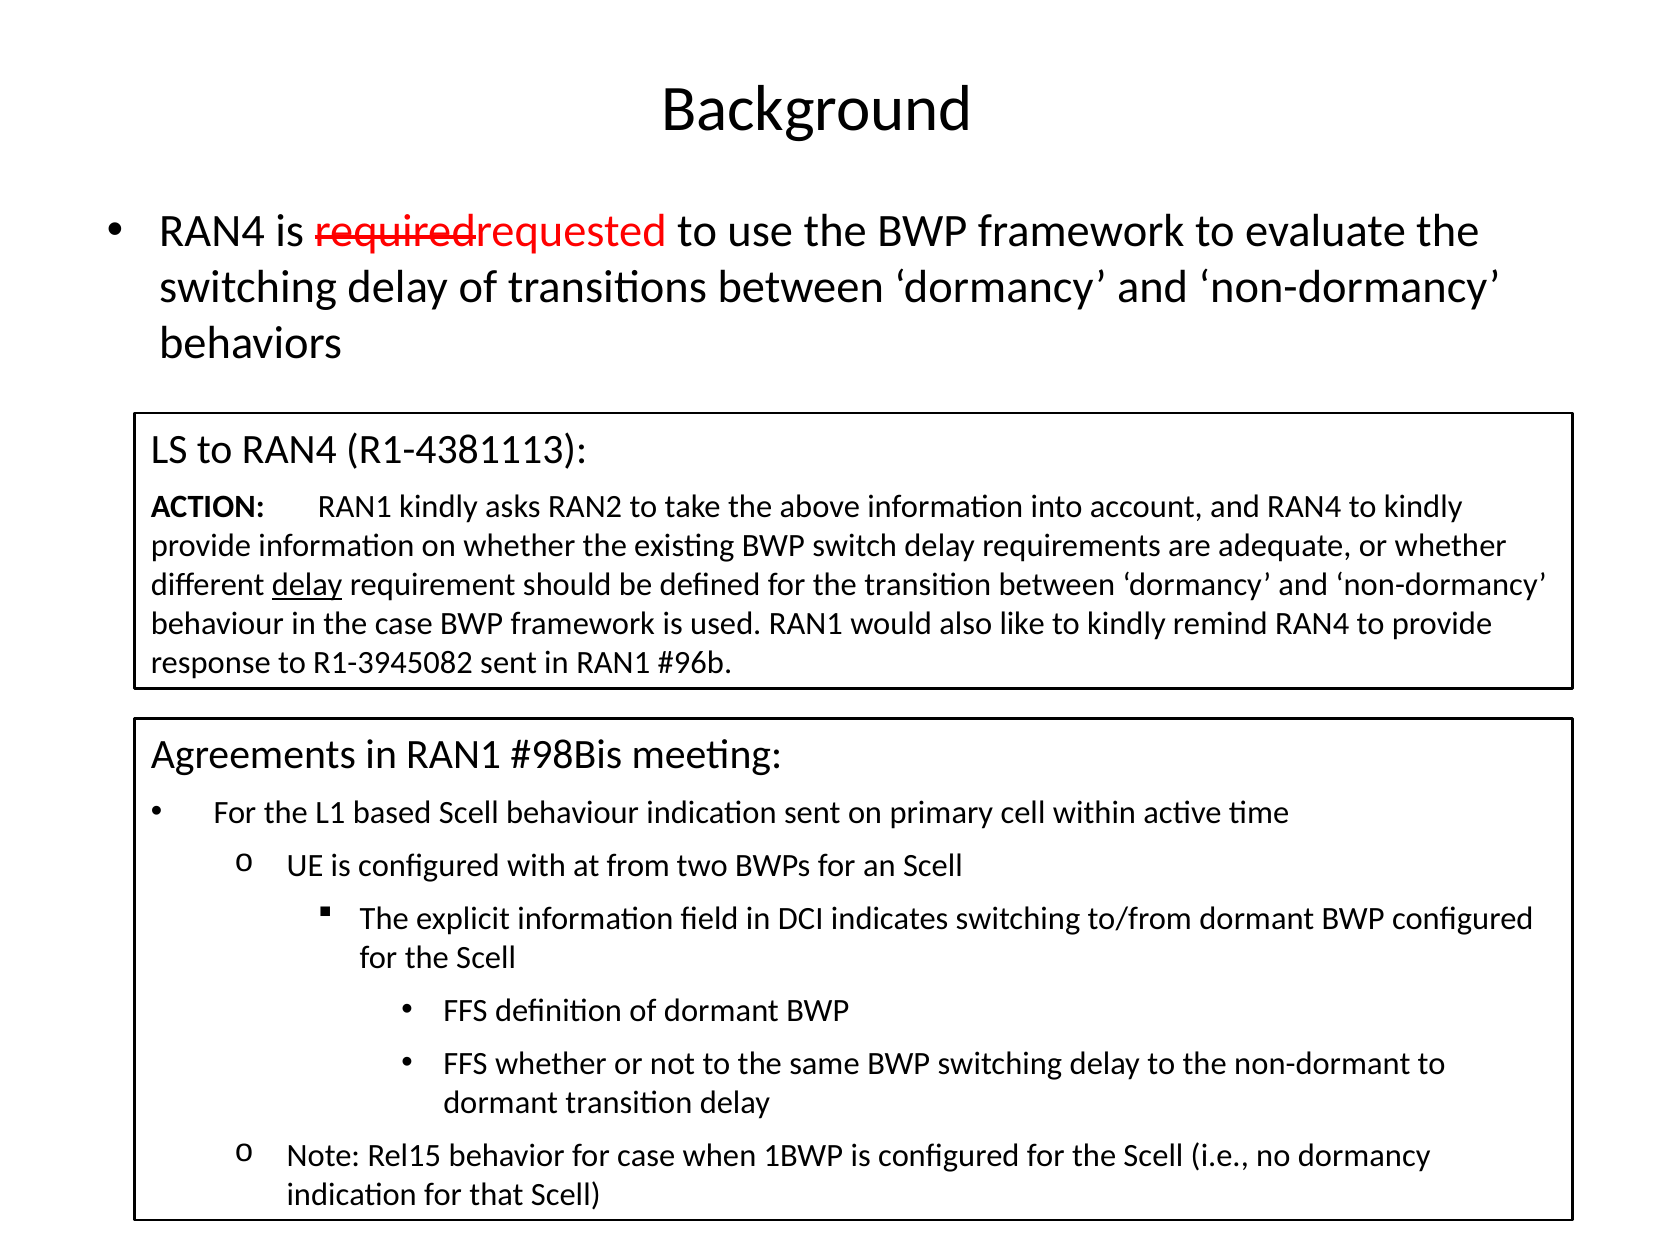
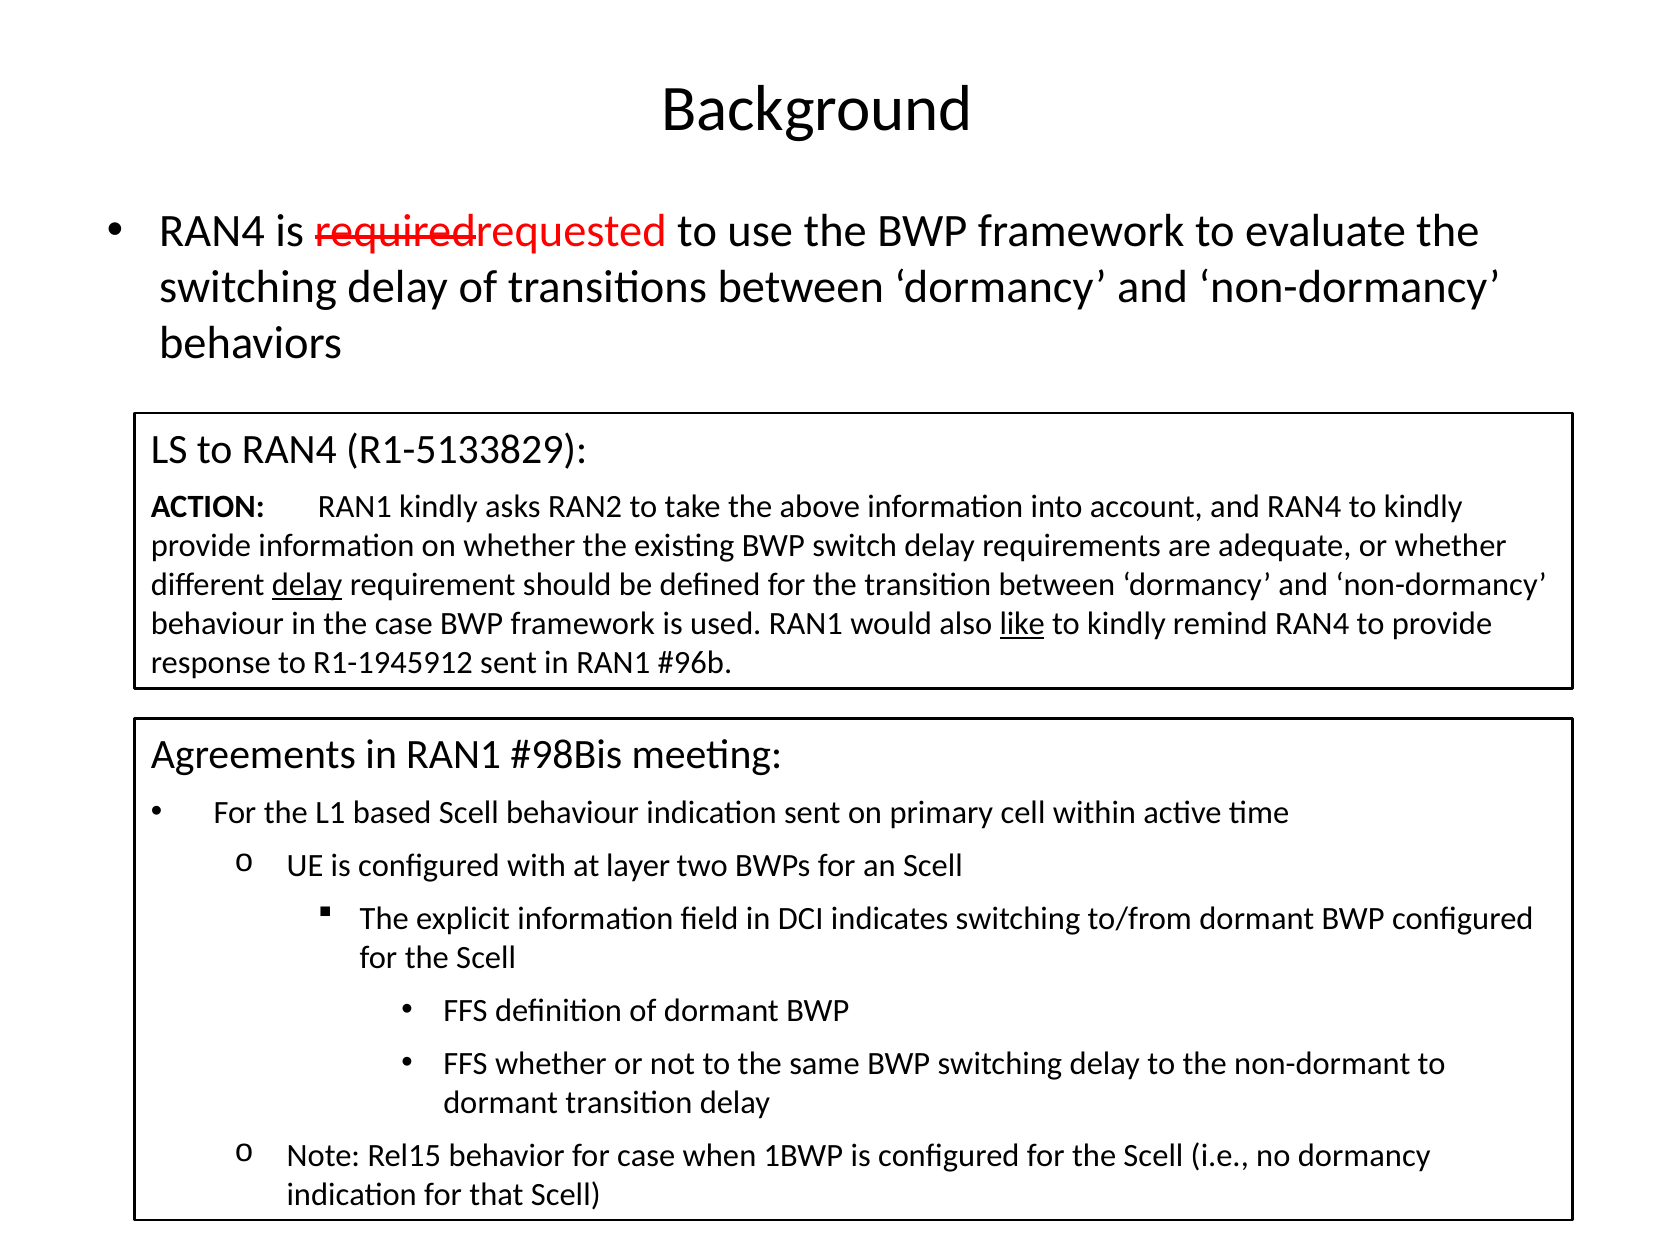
R1-4381113: R1-4381113 -> R1-5133829
like underline: none -> present
R1-3945082: R1-3945082 -> R1-1945912
from: from -> layer
